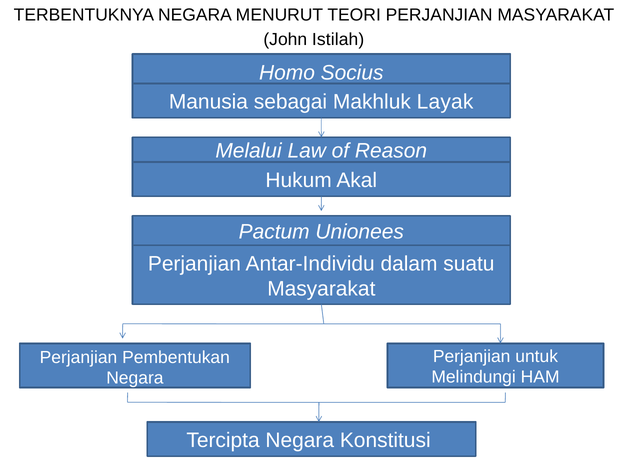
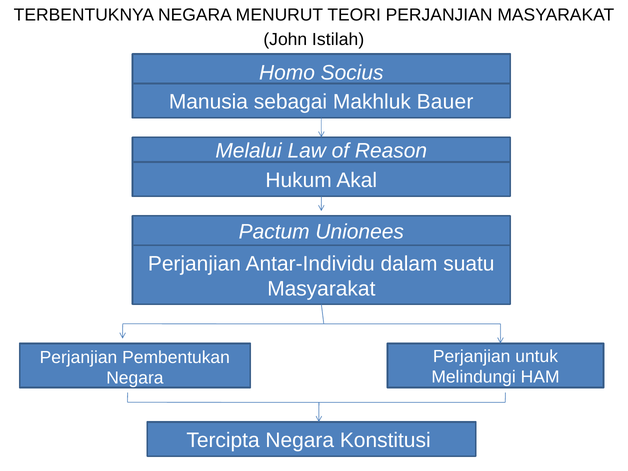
Layak: Layak -> Bauer
